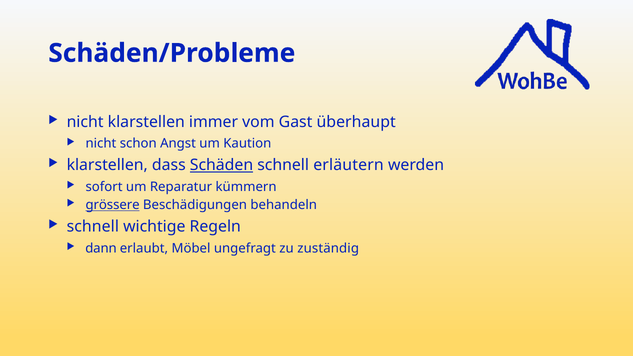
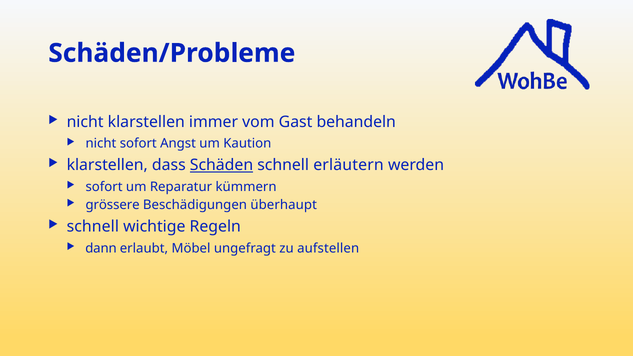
überhaupt: überhaupt -> behandeln
nicht schon: schon -> sofort
grössere underline: present -> none
behandeln: behandeln -> überhaupt
zuständig: zuständig -> aufstellen
